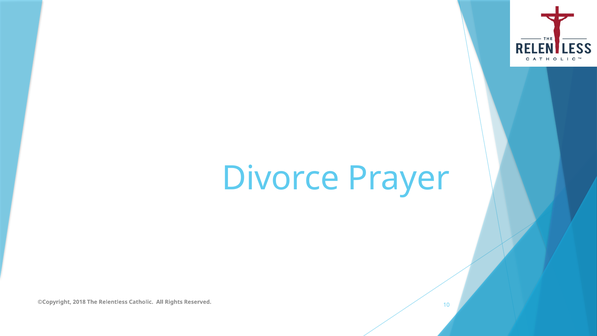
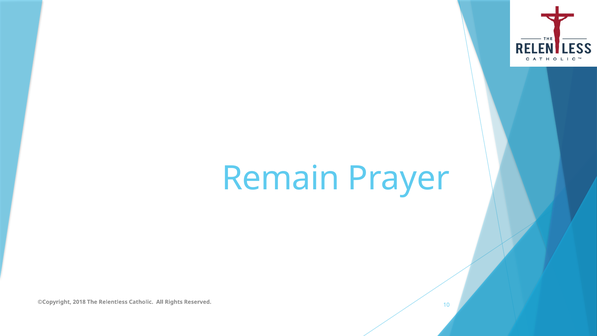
Divorce: Divorce -> Remain
